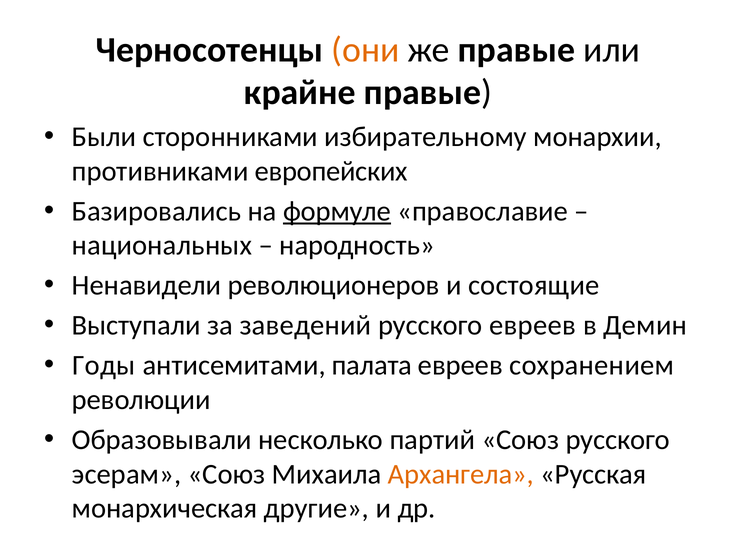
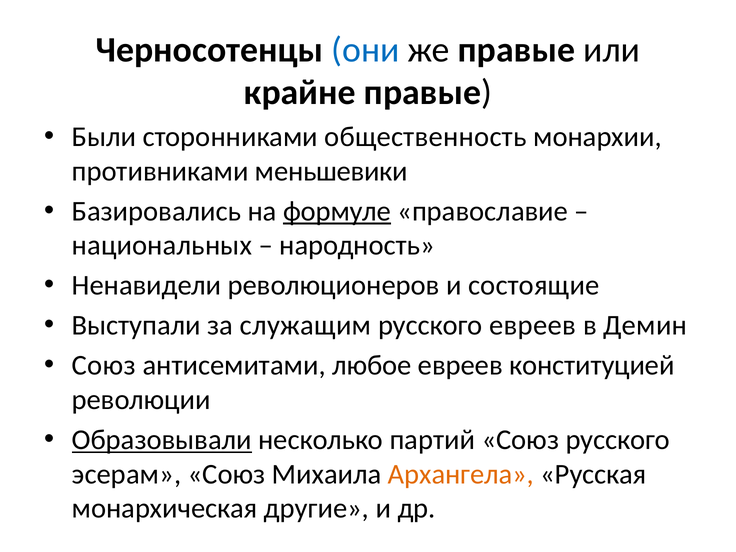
они colour: orange -> blue
избирательному: избирательному -> общественность
европейских: европейских -> меньшевики
заведений: заведений -> служащим
Годы at (104, 366): Годы -> Союз
палата: палата -> любое
сохранением: сохранением -> конституцией
Образовывали underline: none -> present
